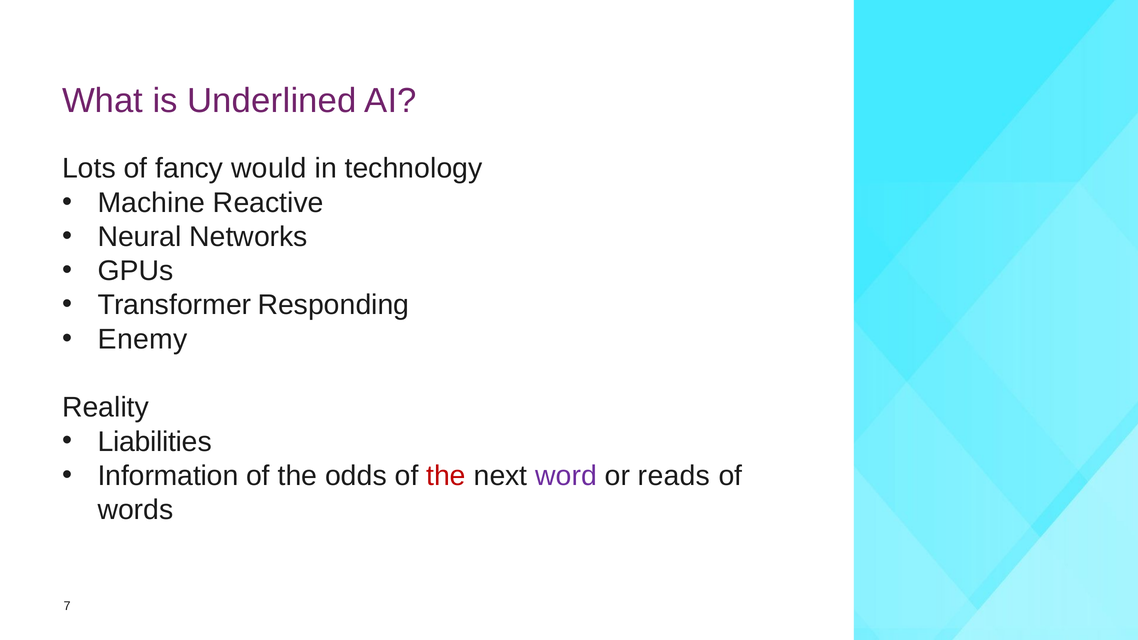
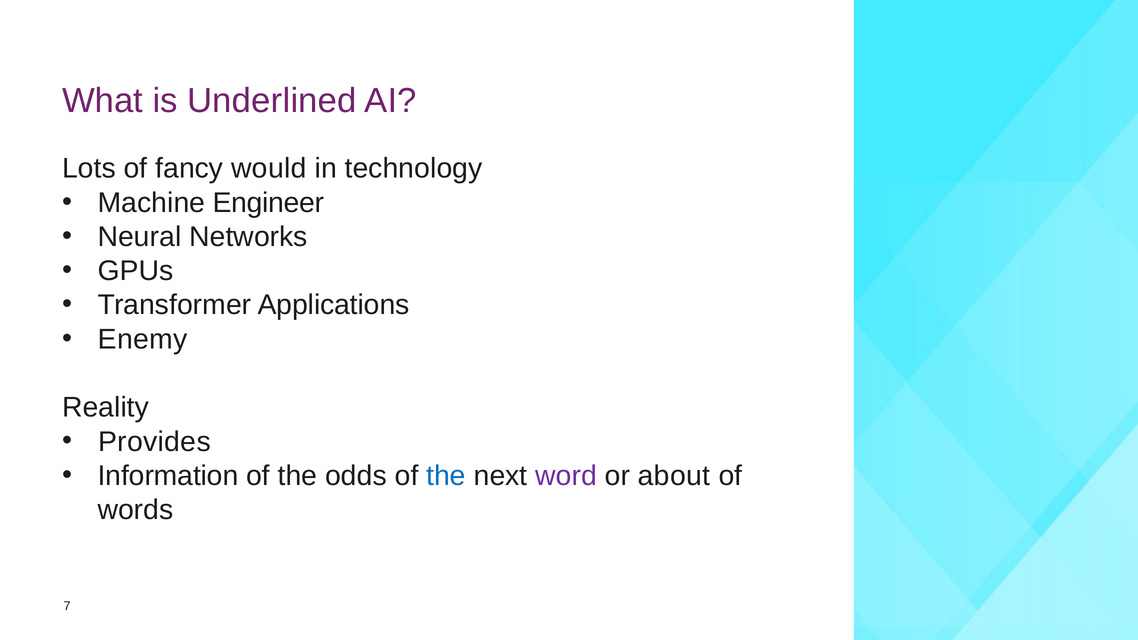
Reactive: Reactive -> Engineer
Responding: Responding -> Applications
Liabilities: Liabilities -> Provides
the at (446, 476) colour: red -> blue
reads: reads -> about
